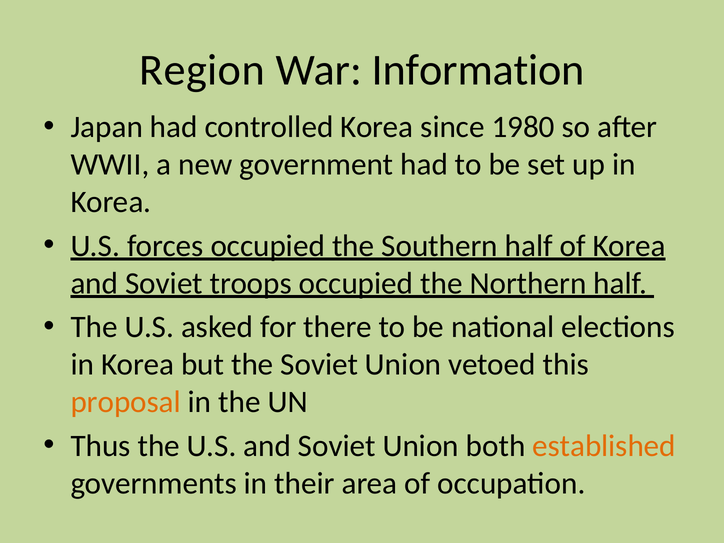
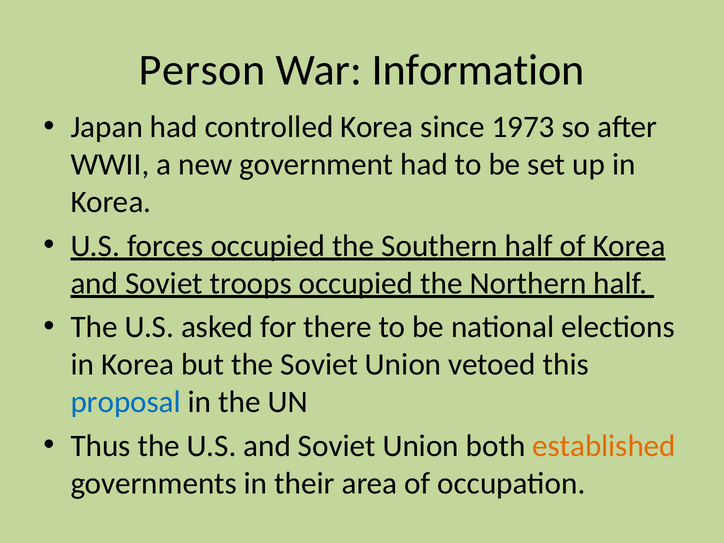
Region: Region -> Person
1980: 1980 -> 1973
proposal colour: orange -> blue
